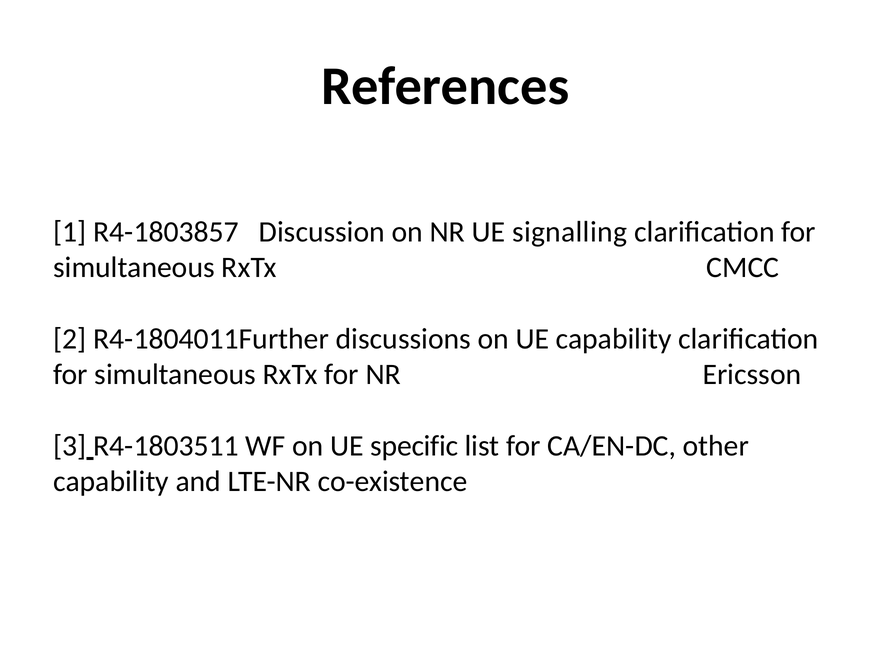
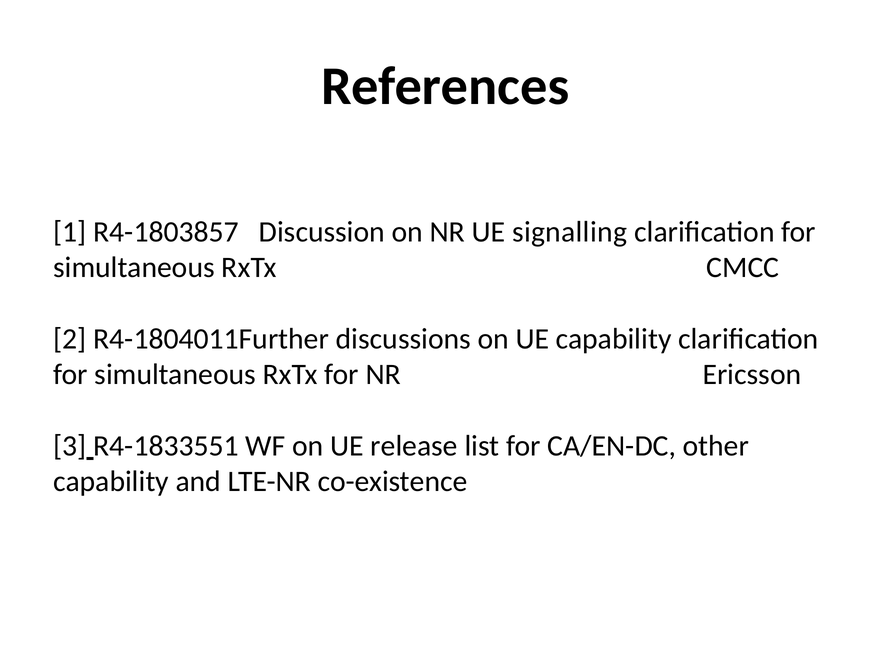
R4-1803511: R4-1803511 -> R4-1833551
specific: specific -> release
